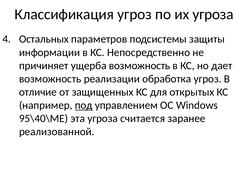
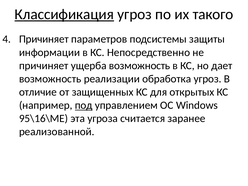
Классификация underline: none -> present
их угроза: угроза -> такого
Остальных at (44, 39): Остальных -> Причиняет
95\40\ME: 95\40\ME -> 95\16\ME
